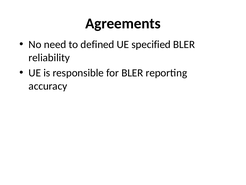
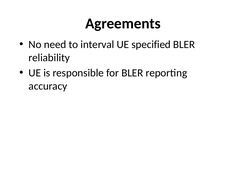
defined: defined -> interval
